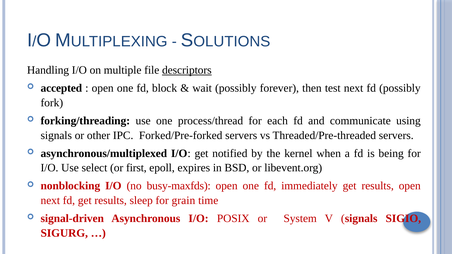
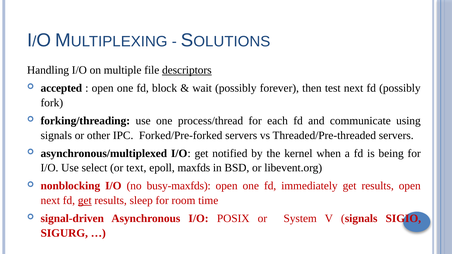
first: first -> text
expires: expires -> maxfds
get at (85, 201) underline: none -> present
grain: grain -> room
